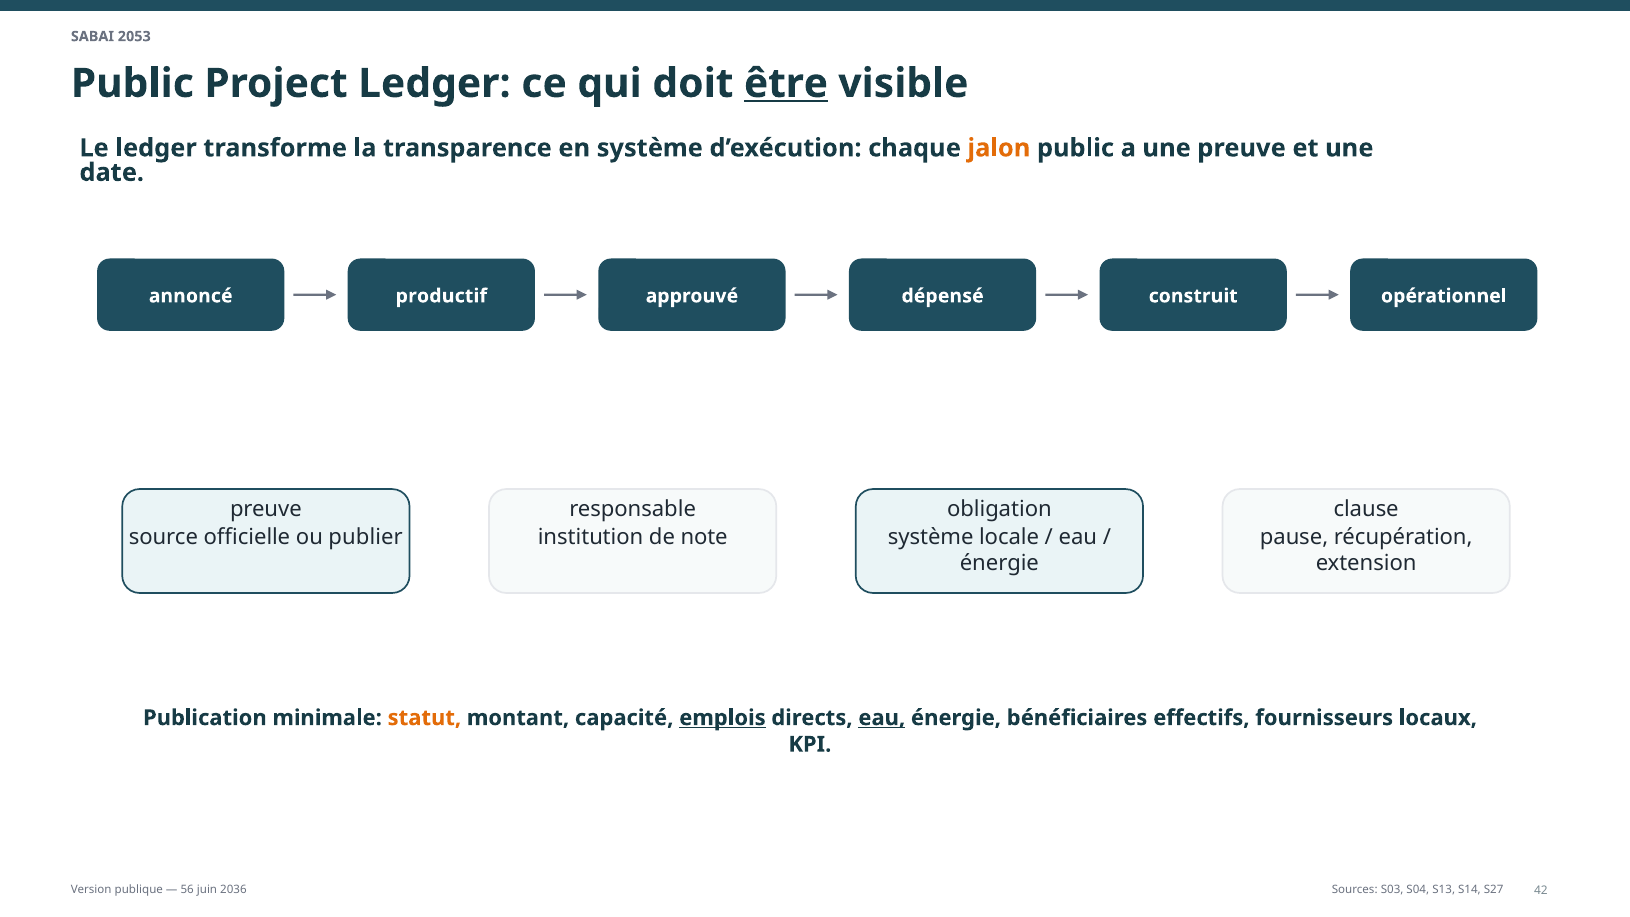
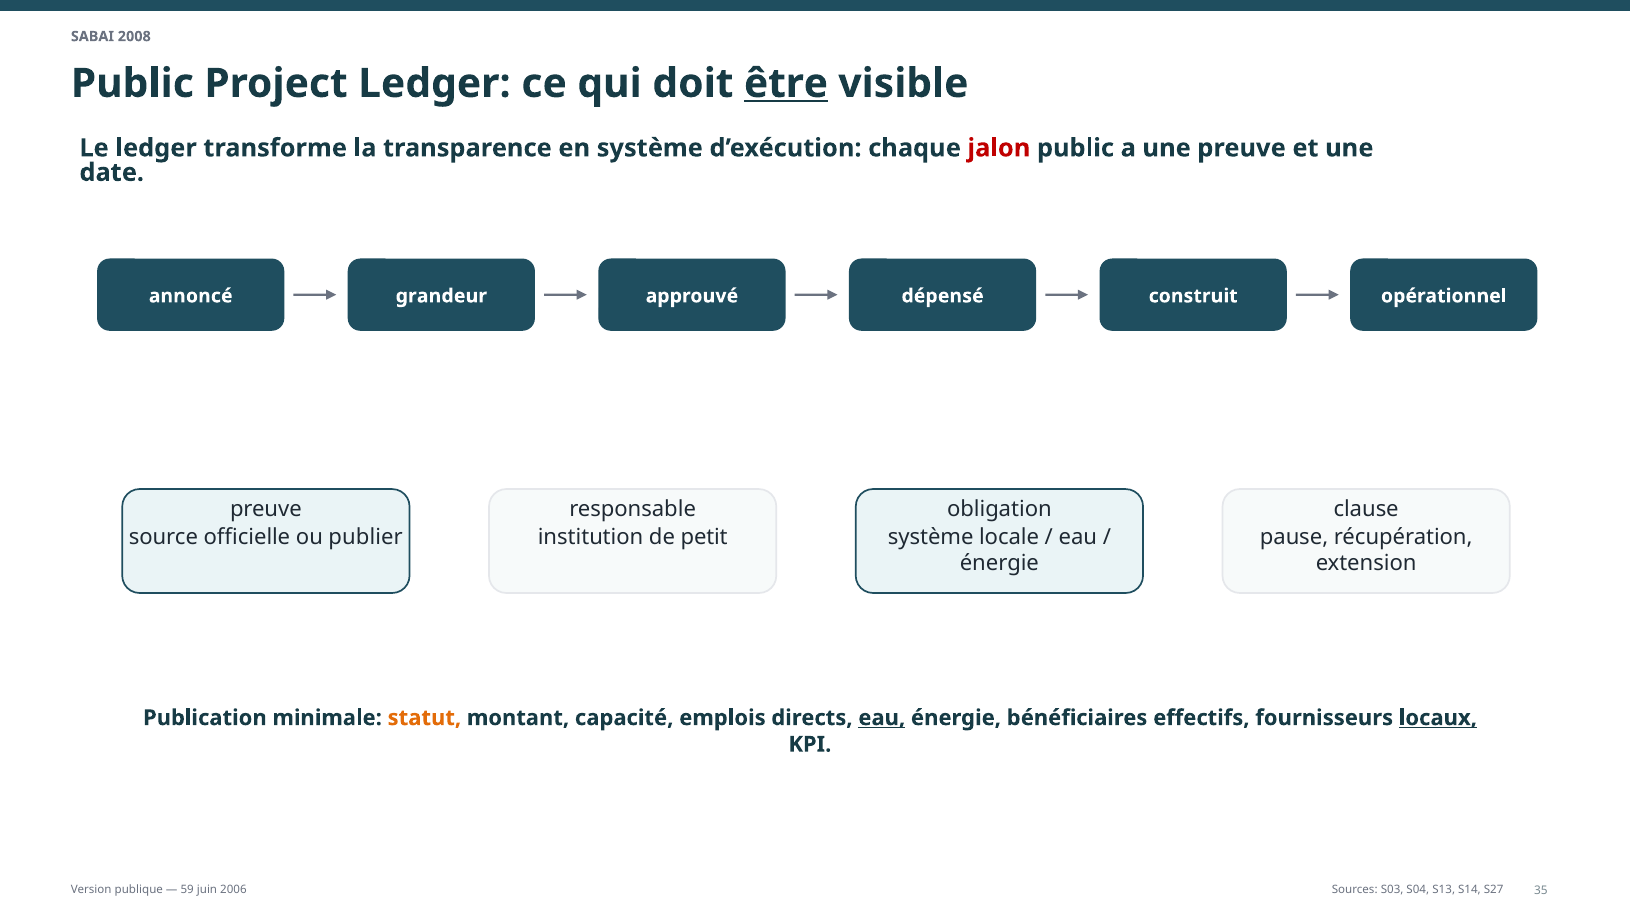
2053: 2053 -> 2008
jalon colour: orange -> red
productif: productif -> grandeur
note: note -> petit
emplois underline: present -> none
locaux underline: none -> present
56: 56 -> 59
2036: 2036 -> 2006
42: 42 -> 35
